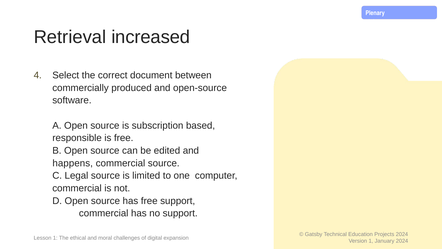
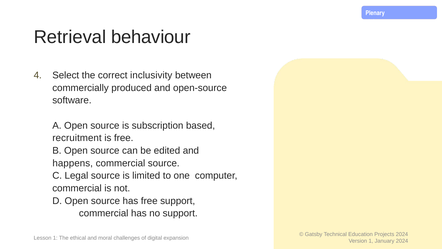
increased: increased -> behaviour
document: document -> inclusivity
responsible: responsible -> recruitment
